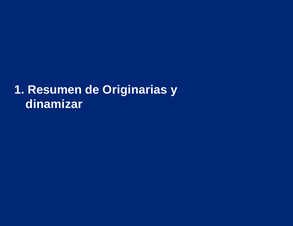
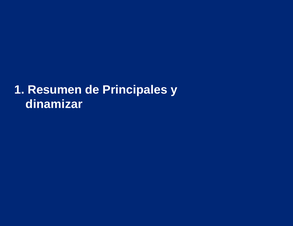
Originarias: Originarias -> Principales
